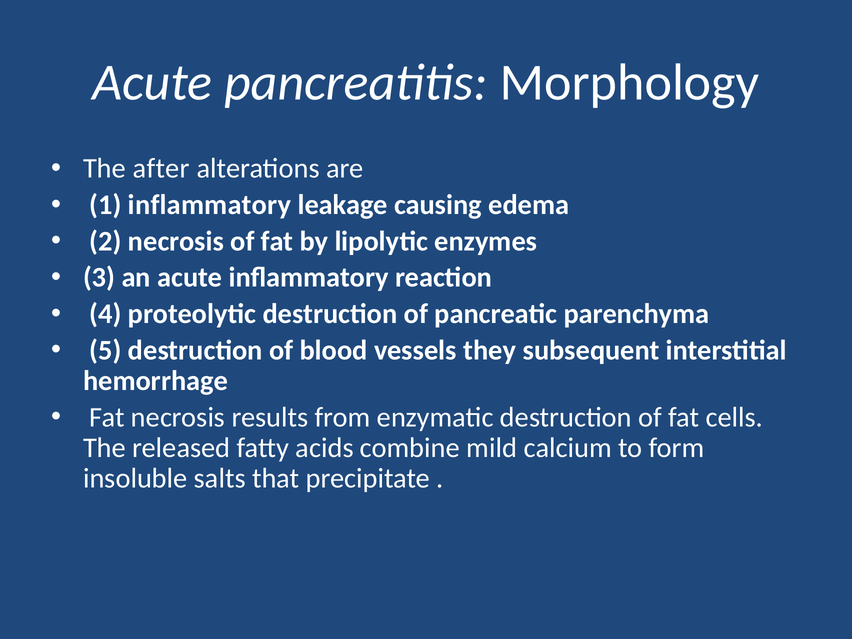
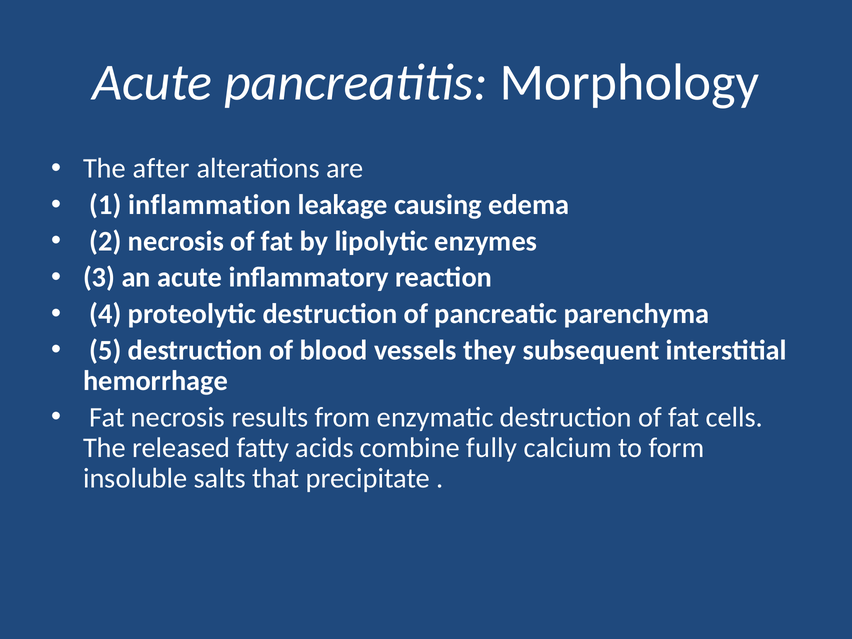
1 inflammatory: inflammatory -> inflammation
mild: mild -> fully
